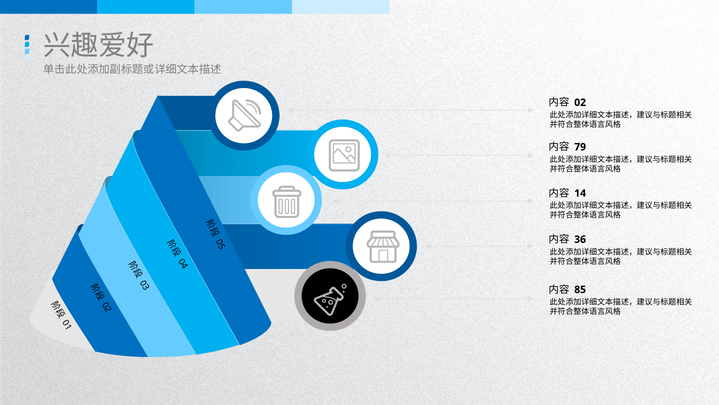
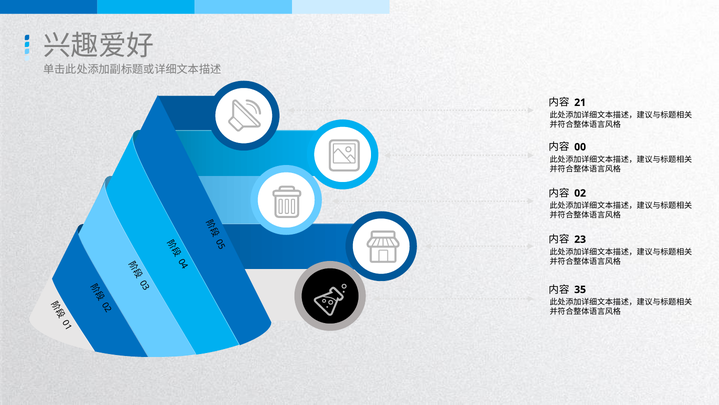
02: 02 -> 21
79: 79 -> 00
14: 14 -> 02
36: 36 -> 23
85: 85 -> 35
